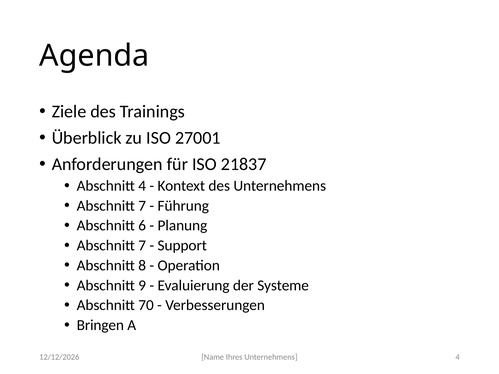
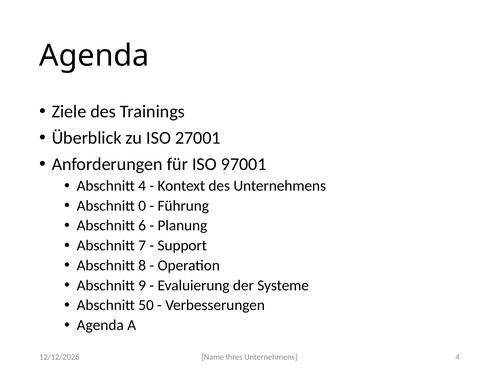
21837: 21837 -> 97001
7 at (142, 206): 7 -> 0
70: 70 -> 50
Bringen at (100, 325): Bringen -> Agenda
